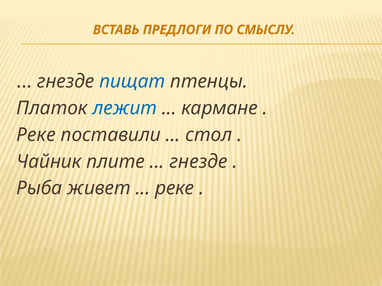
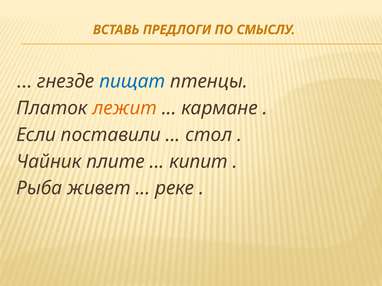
лежит colour: blue -> orange
Реке at (36, 135): Реке -> Если
гнезде at (198, 162): гнезде -> кипит
